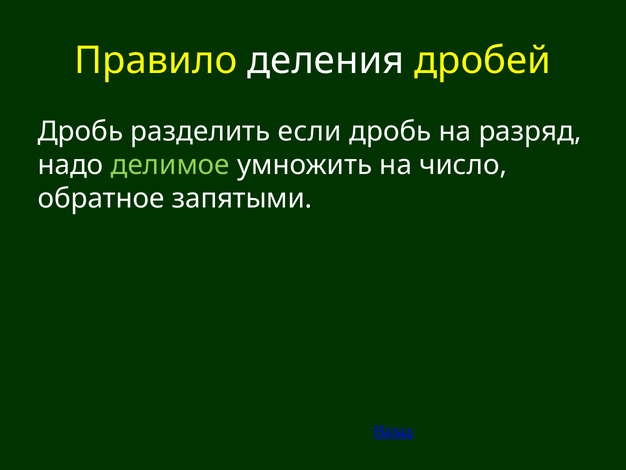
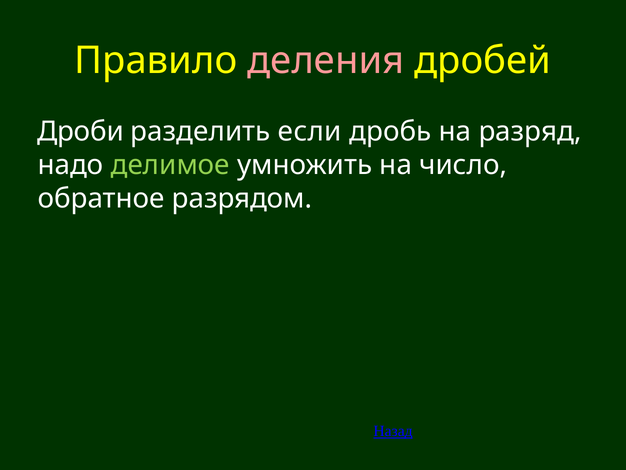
деления colour: white -> pink
Дробь at (80, 131): Дробь -> Дроби
запятыми: запятыми -> разрядом
